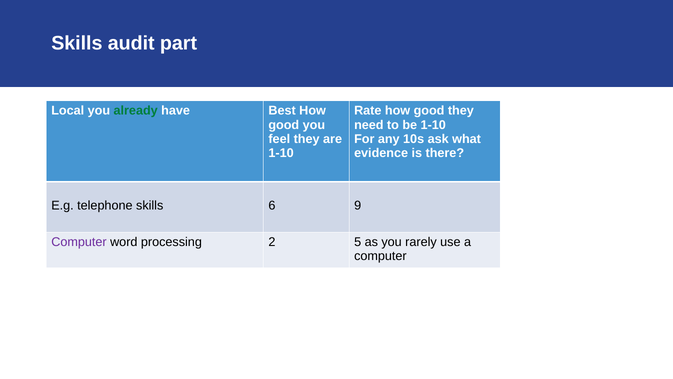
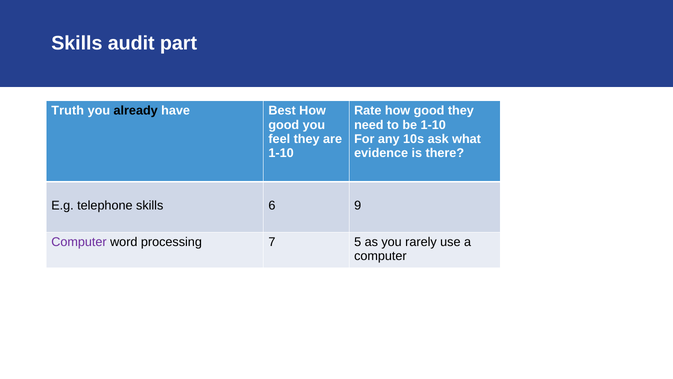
Local: Local -> Truth
already colour: green -> black
2: 2 -> 7
